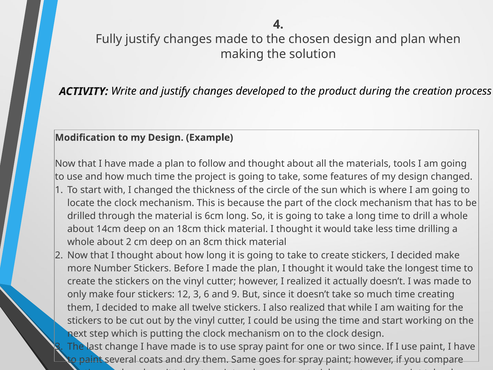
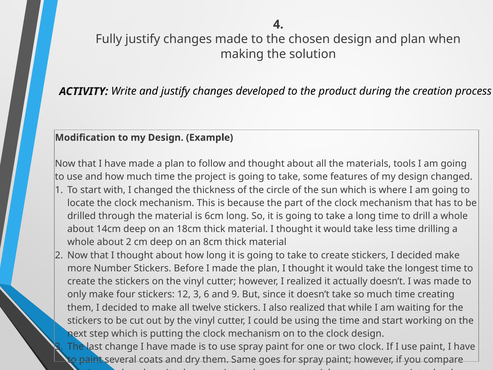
two since: since -> clock
